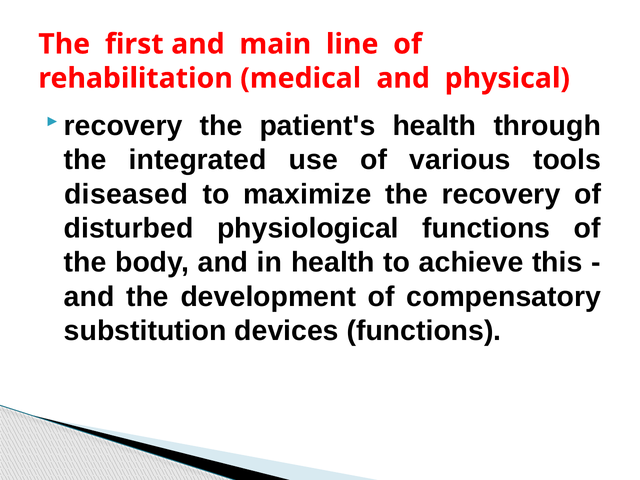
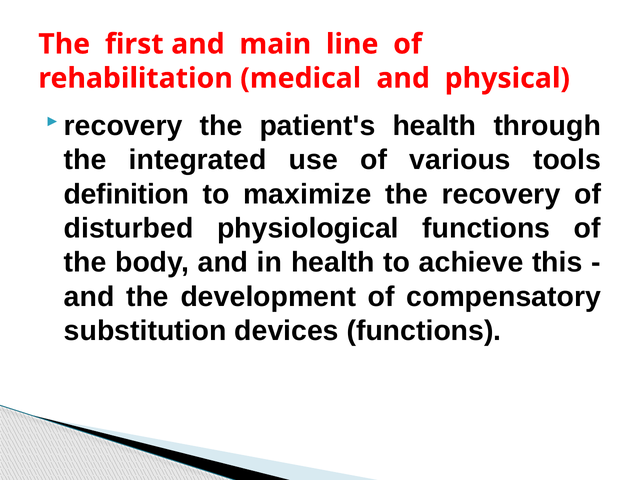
diseased: diseased -> definition
